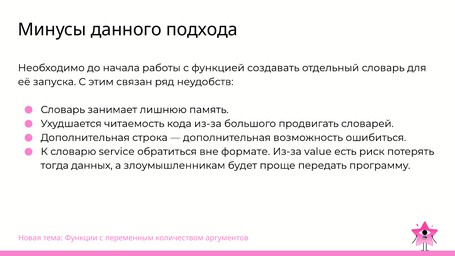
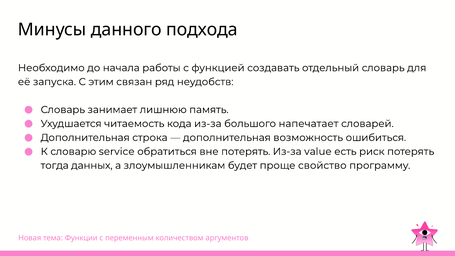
продвигать: продвигать -> напечатает
вне формате: формате -> потерять
передать: передать -> свойство
